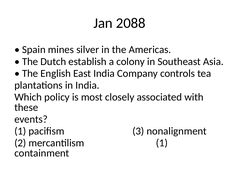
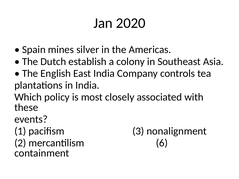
2088: 2088 -> 2020
mercantilism 1: 1 -> 6
